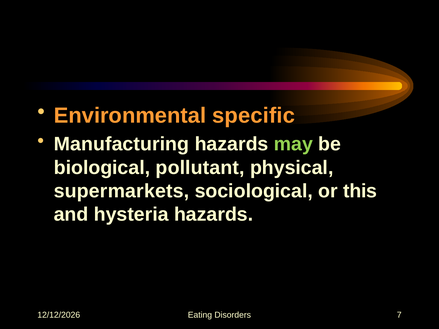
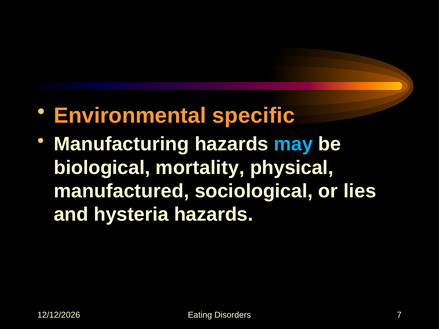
may colour: light green -> light blue
pollutant: pollutant -> mortality
supermarkets: supermarkets -> manufactured
this: this -> lies
